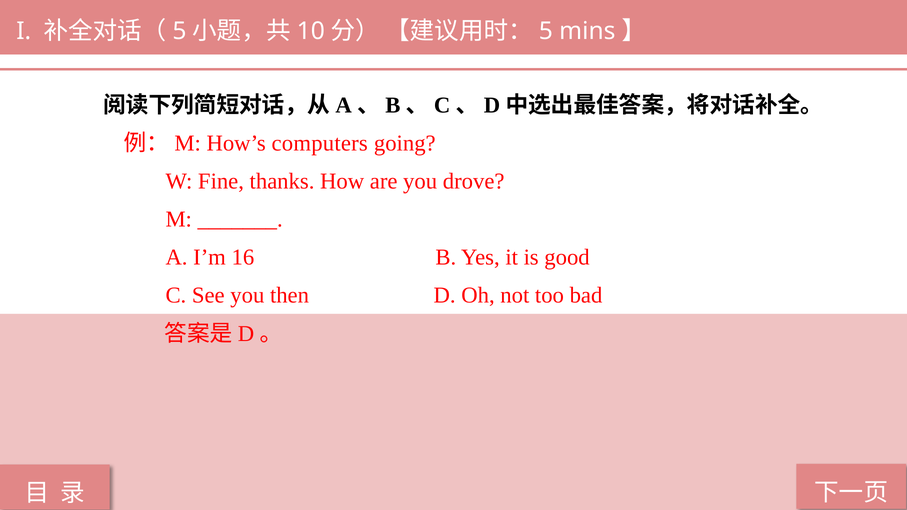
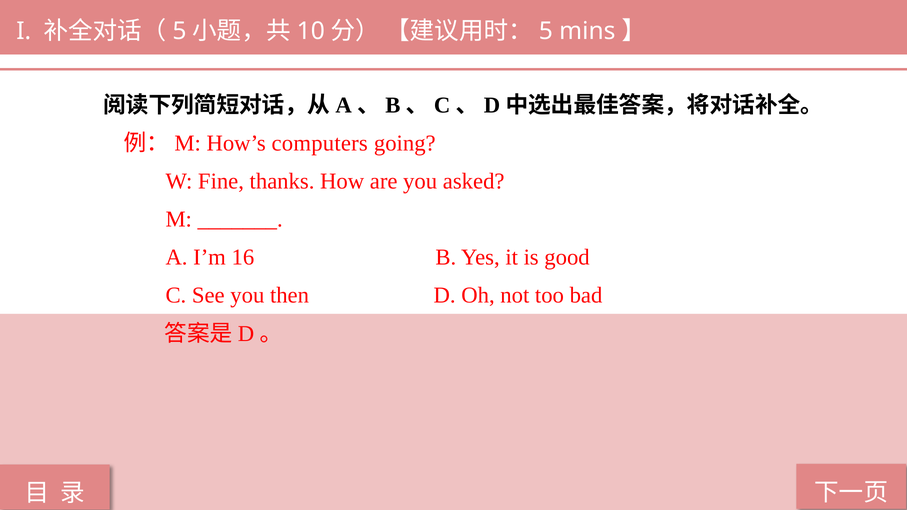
drove: drove -> asked
